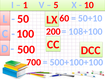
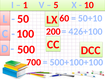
108+100: 108+100 -> 426+100
